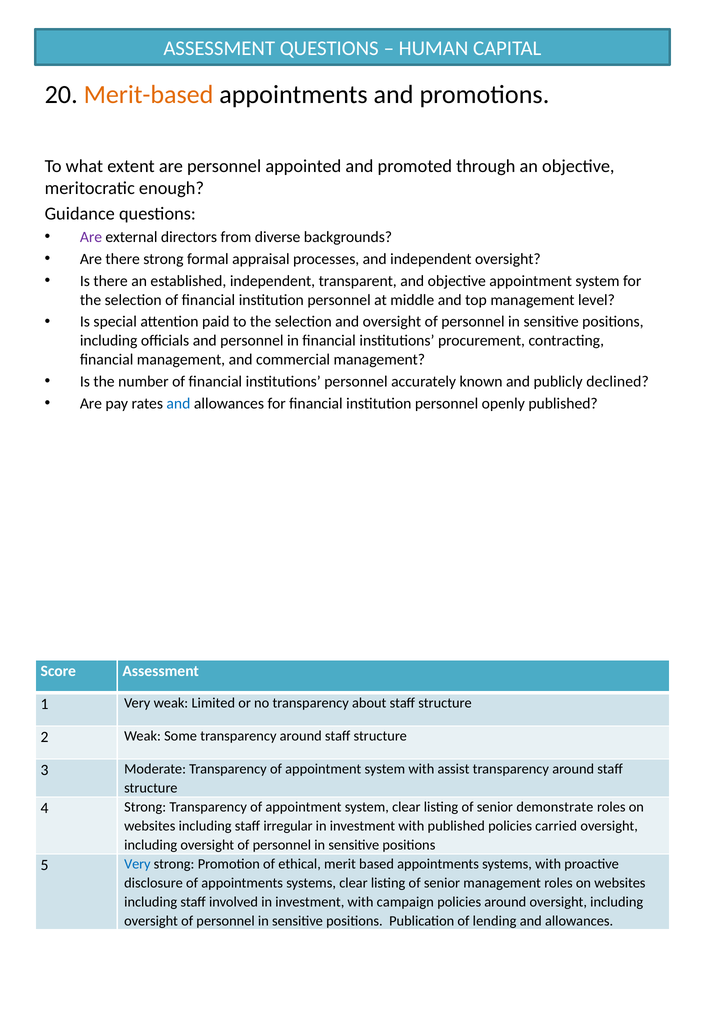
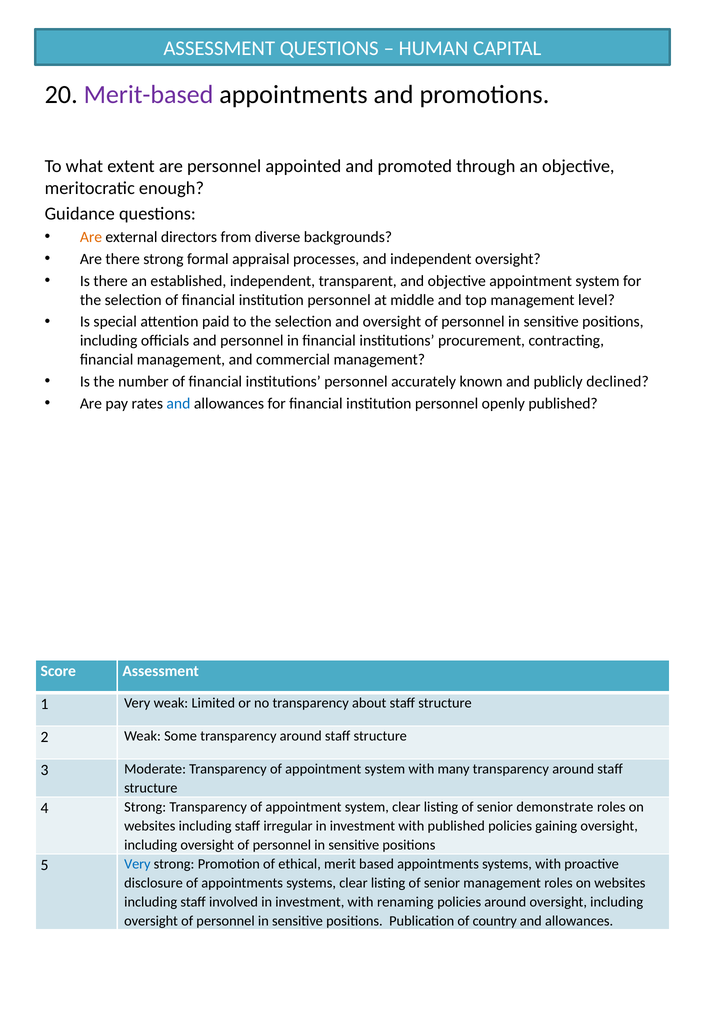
Merit-based colour: orange -> purple
Are at (91, 237) colour: purple -> orange
assist: assist -> many
carried: carried -> gaining
campaign: campaign -> renaming
lending: lending -> country
